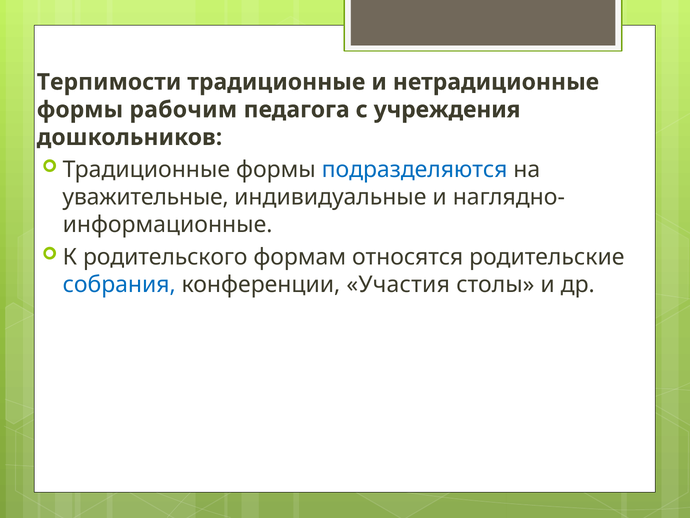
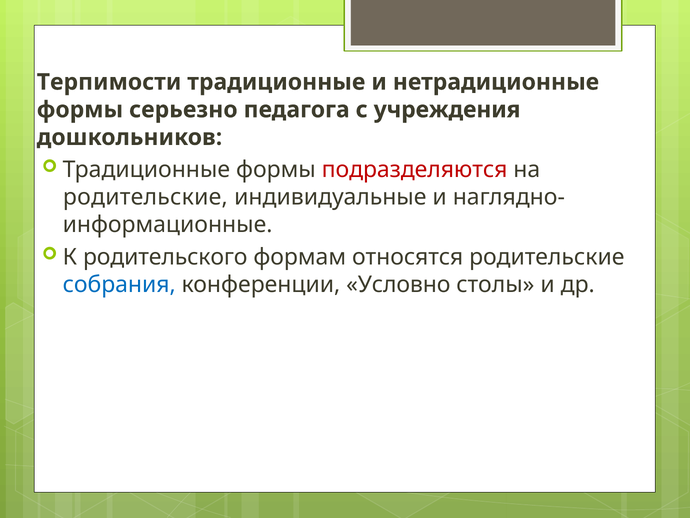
рабочим: рабочим -> серьезно
подразделяются colour: blue -> red
уважительные at (146, 197): уважительные -> родительские
Участия: Участия -> Условно
